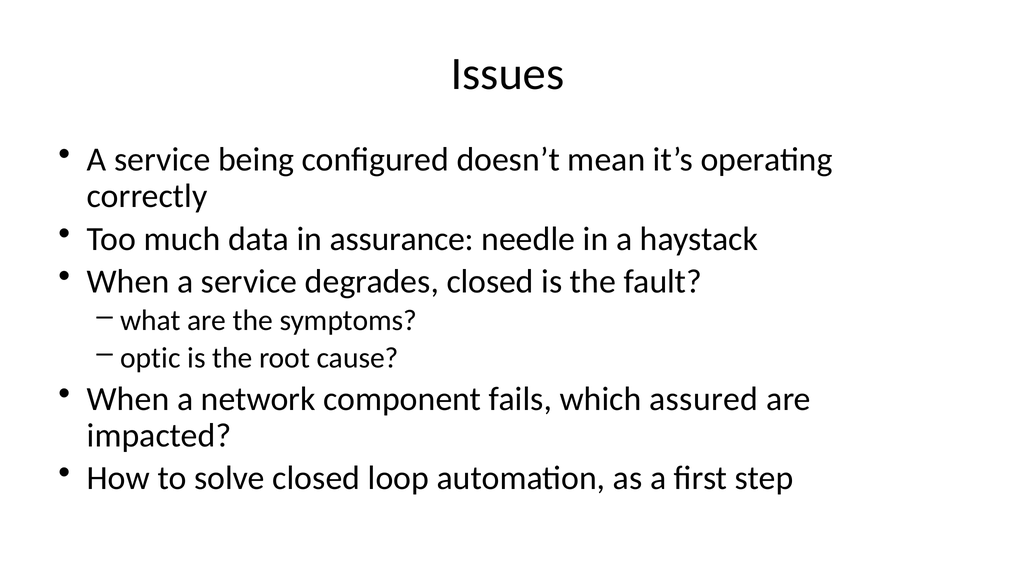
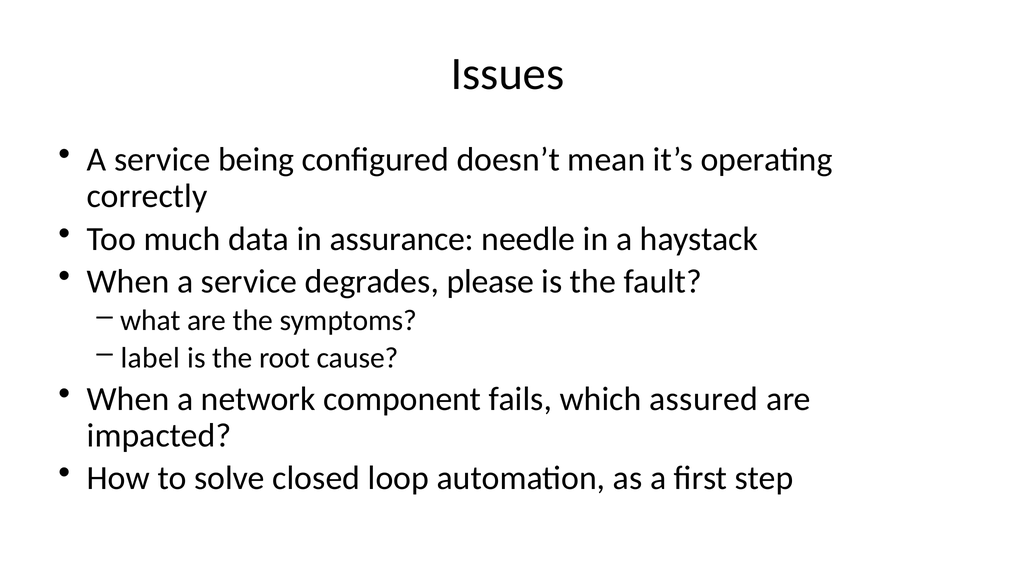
degrades closed: closed -> please
optic: optic -> label
